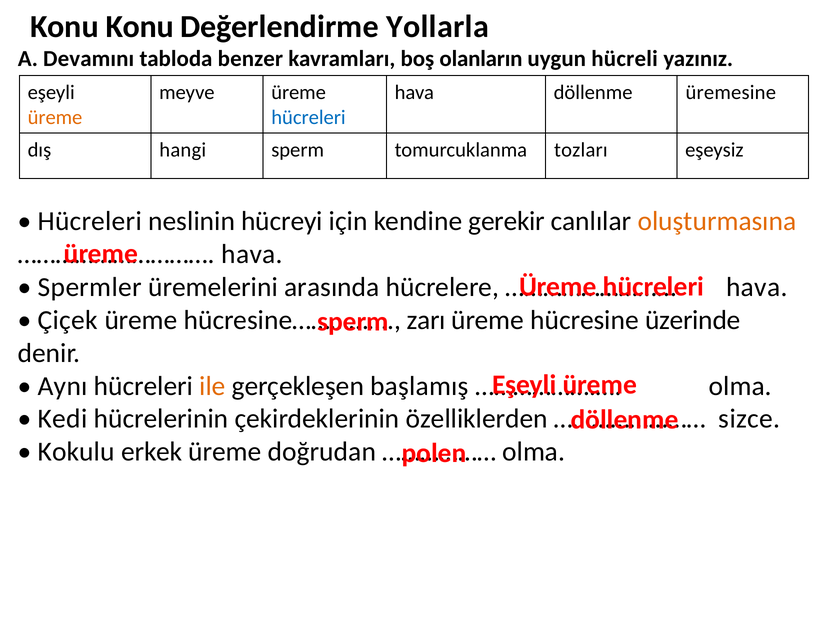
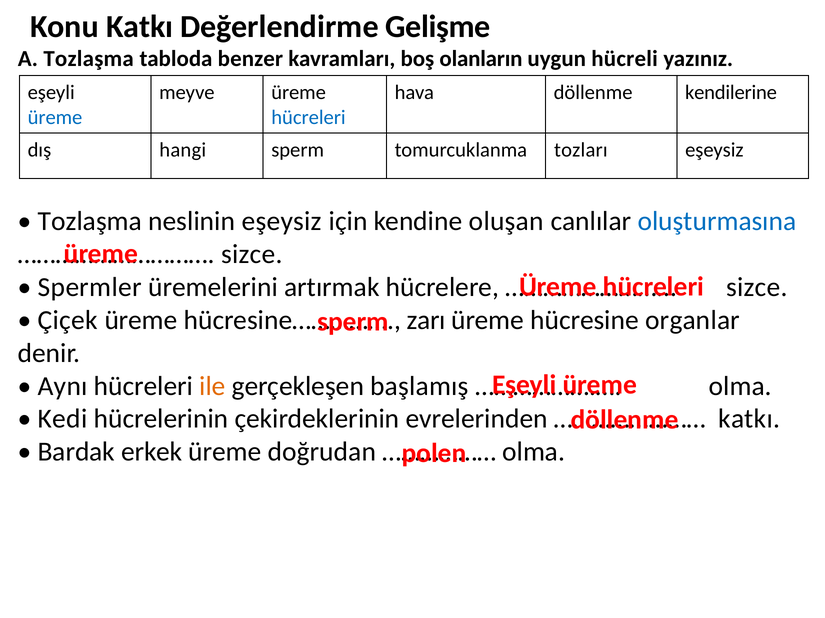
Konu Konu: Konu -> Katkı
Yollarla: Yollarla -> Gelişme
A Devamını: Devamını -> Tozlaşma
üremesine: üremesine -> kendilerine
üreme at (55, 118) colour: orange -> blue
Hücreleri at (90, 221): Hücreleri -> Tozlaşma
neslinin hücreyi: hücreyi -> eşeysiz
gerekir: gerekir -> oluşan
oluşturmasına colour: orange -> blue
hava at (252, 254): hava -> sizce
arasında: arasında -> artırmak
hava at (757, 287): hava -> sizce
üzerinde: üzerinde -> organlar
özelliklerden: özelliklerden -> evrelerinden
sizce at (749, 419): sizce -> katkı
Kokulu: Kokulu -> Bardak
